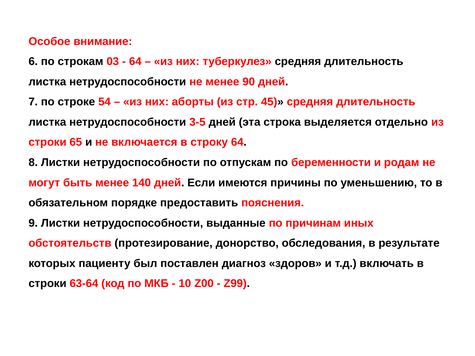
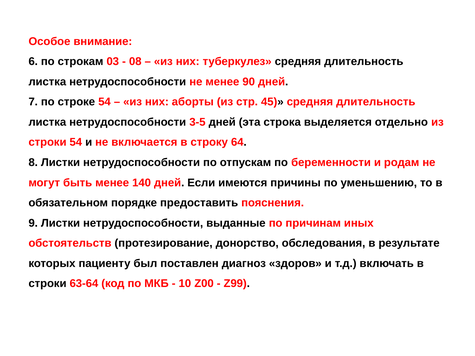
64 at (135, 62): 64 -> 08
строки 65: 65 -> 54
